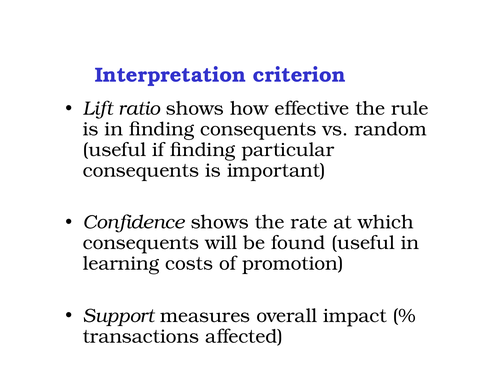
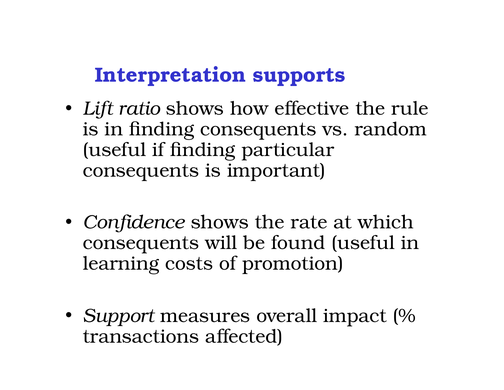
criterion: criterion -> supports
